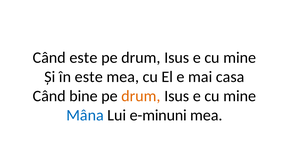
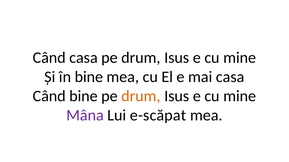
Când este: este -> casa
în este: este -> bine
Mâna colour: blue -> purple
e-minuni: e-minuni -> e-scăpat
